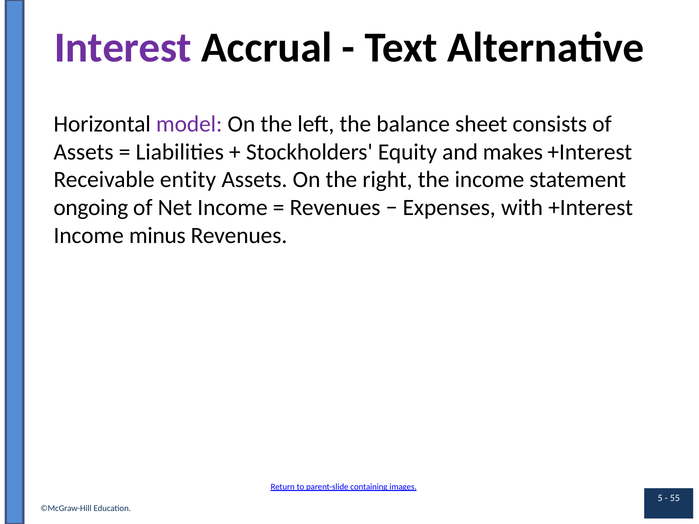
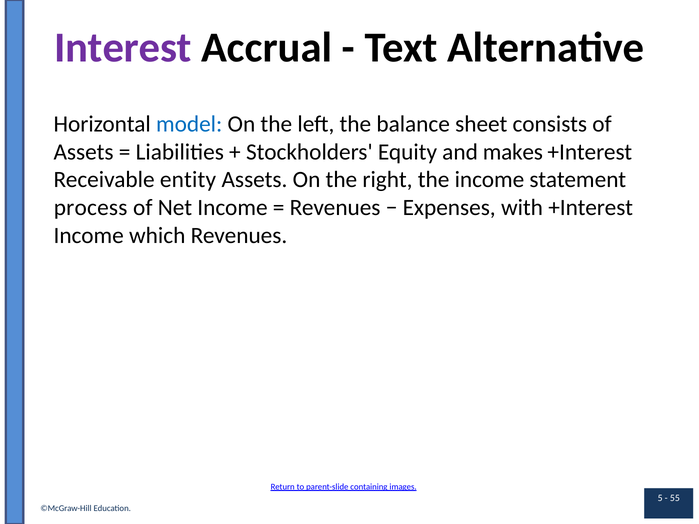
model colour: purple -> blue
ongoing: ongoing -> process
minus: minus -> which
